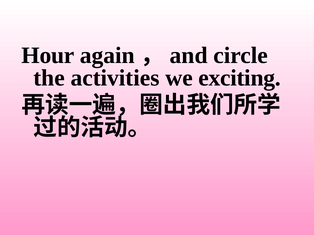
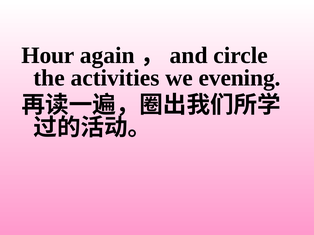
exciting: exciting -> evening
